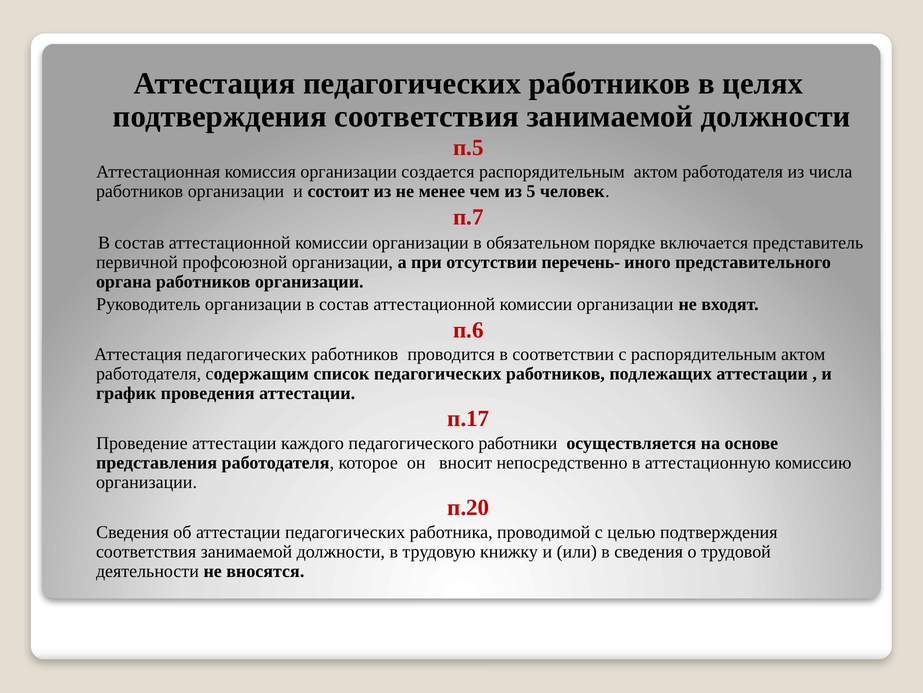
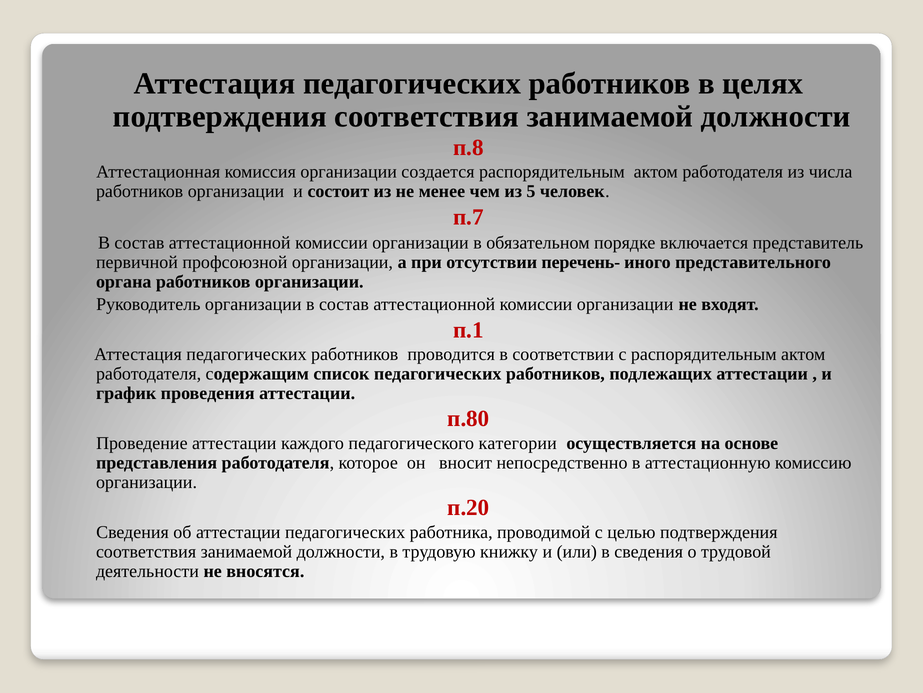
п.5: п.5 -> п.8
п.6: п.6 -> п.1
п.17: п.17 -> п.80
работники: работники -> категории
